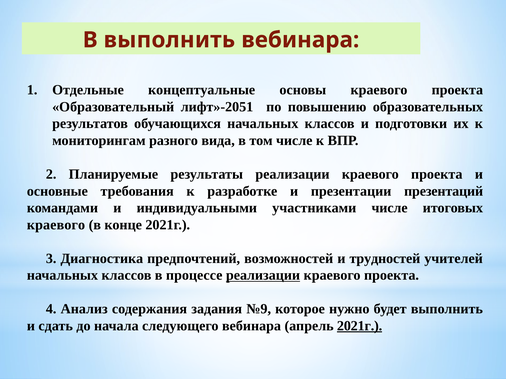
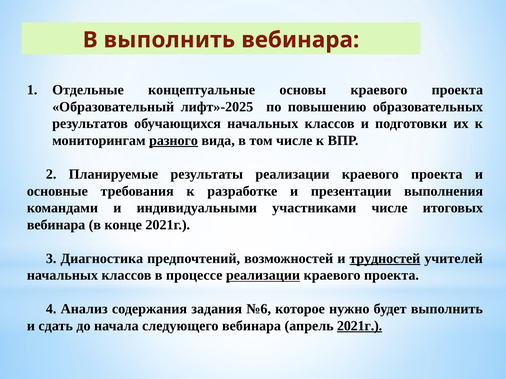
лифт»-2051: лифт»-2051 -> лифт»-2025
разного underline: none -> present
презентаций: презентаций -> выполнения
краевого at (56, 225): краевого -> вебинара
трудностей underline: none -> present
№9: №9 -> №6
